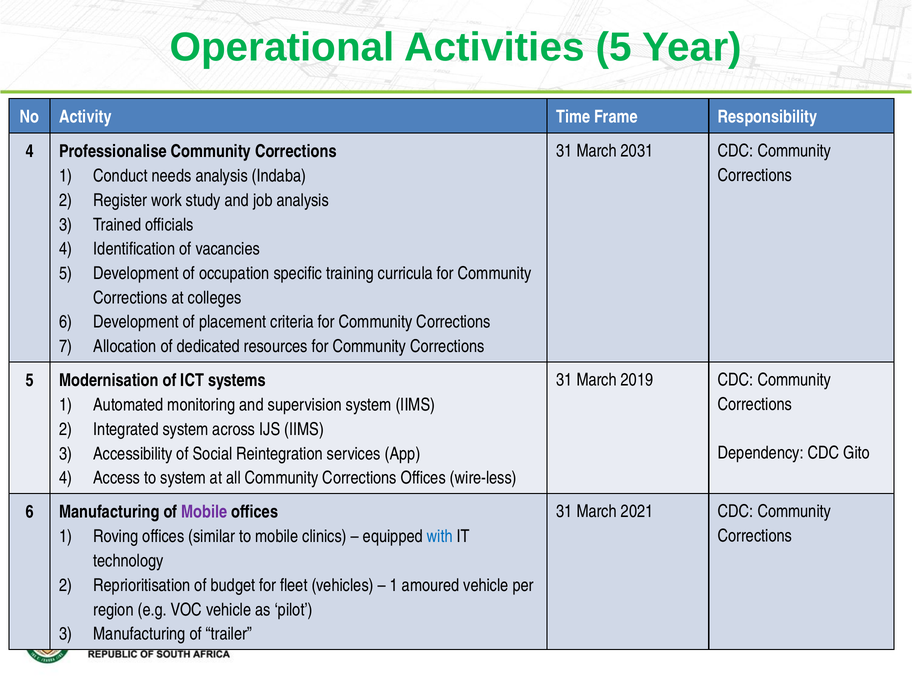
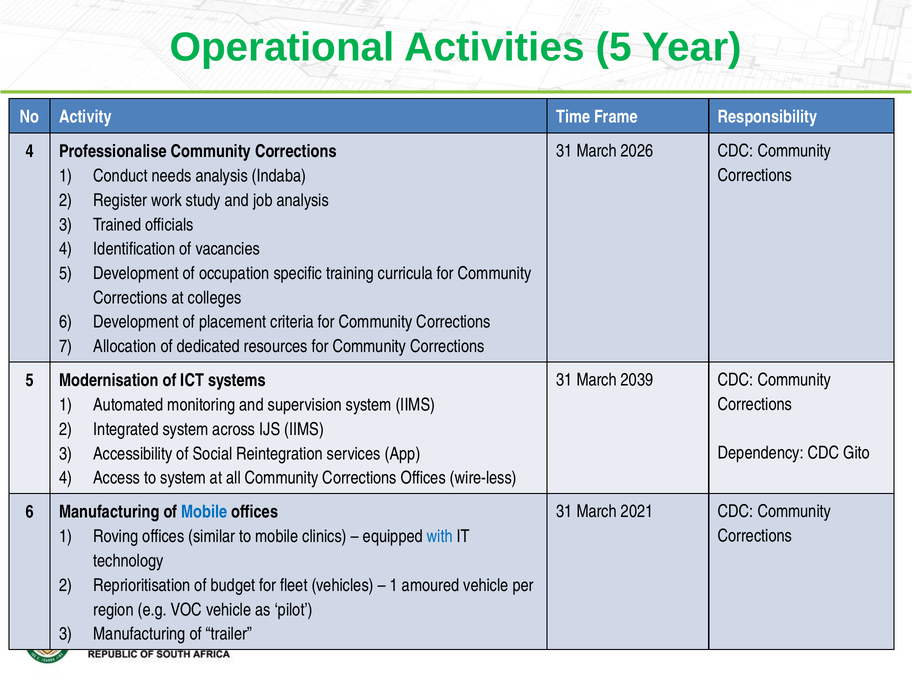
2031: 2031 -> 2026
2019: 2019 -> 2039
Mobile at (204, 512) colour: purple -> blue
